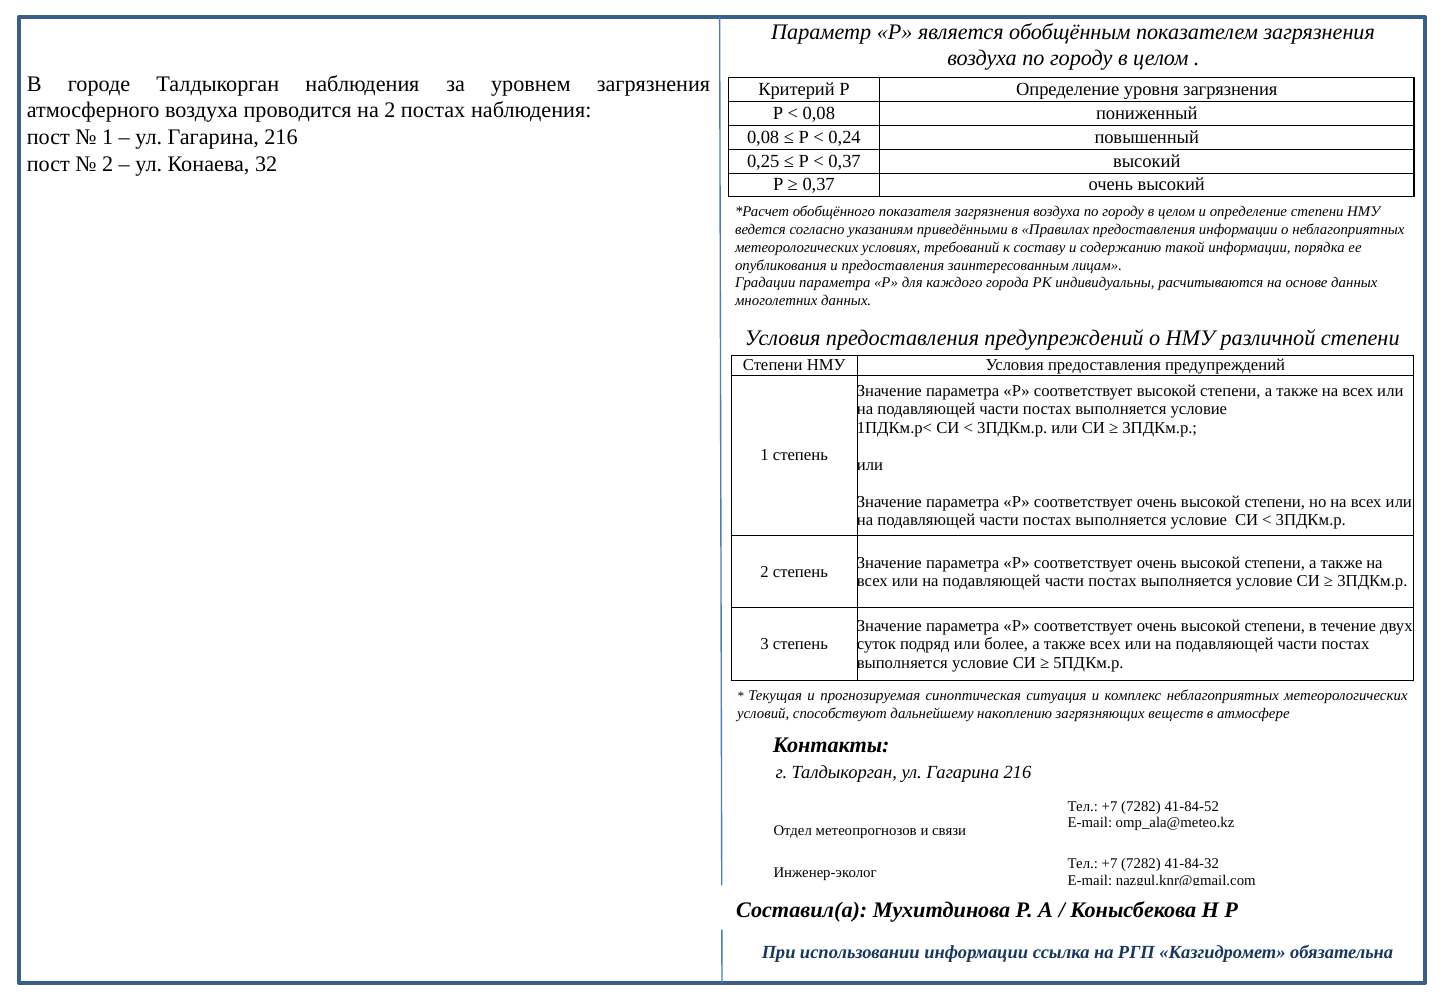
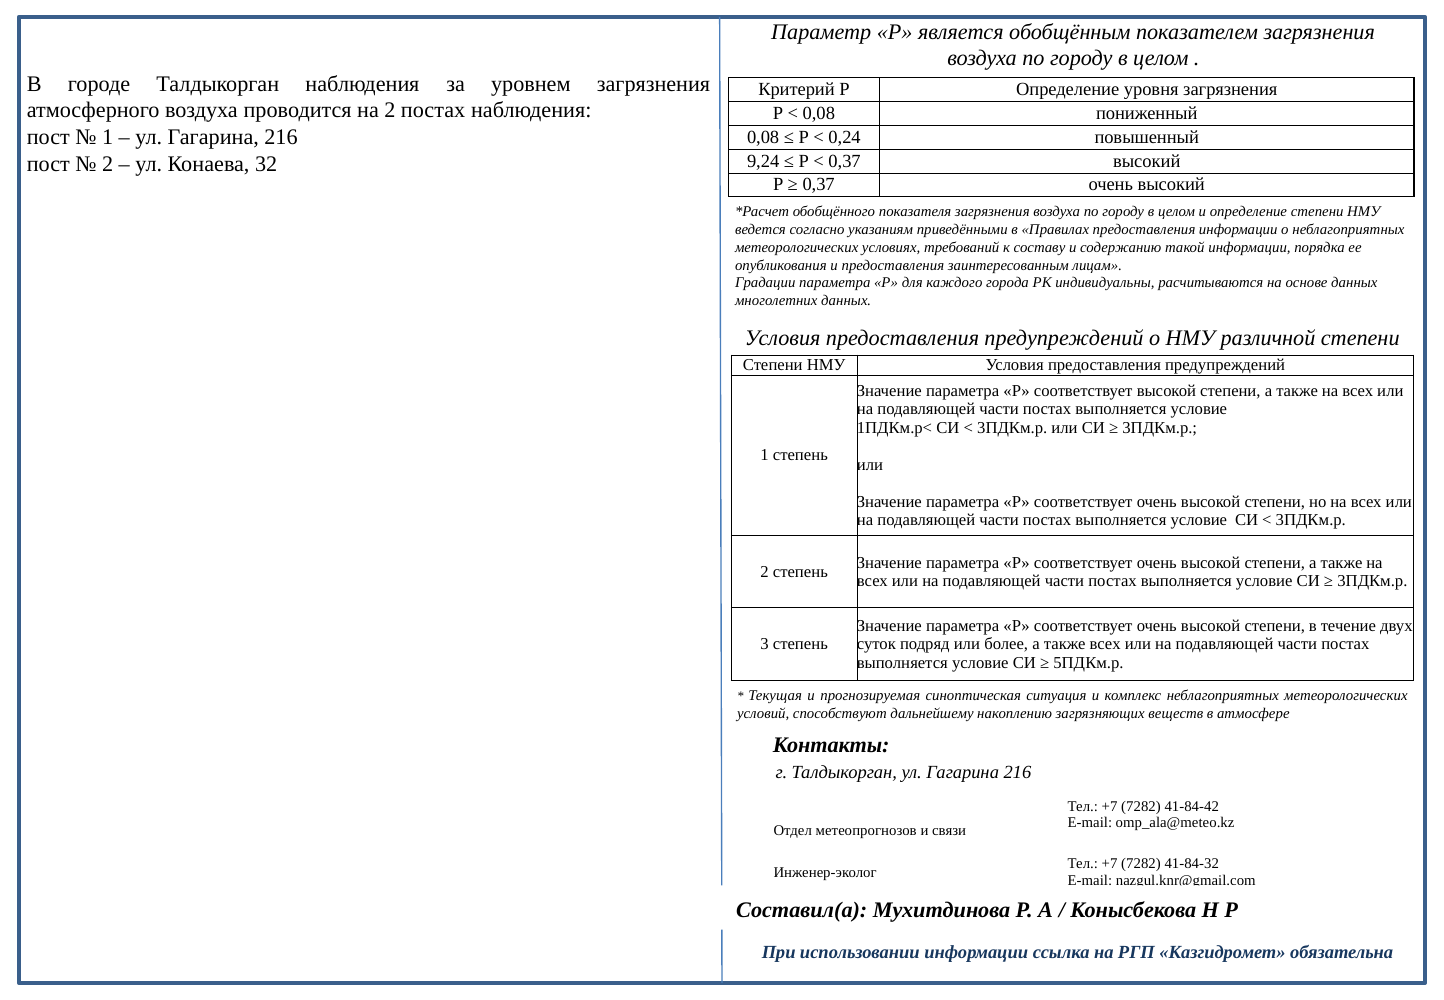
0,25: 0,25 -> 9,24
41-84-52: 41-84-52 -> 41-84-42
